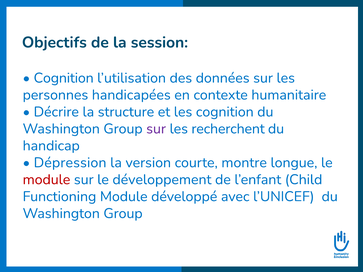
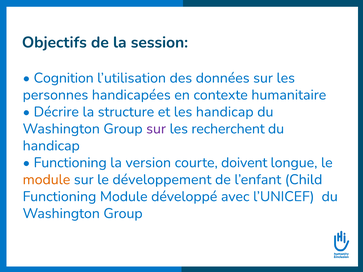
les cognition: cognition -> handicap
Dépression at (70, 163): Dépression -> Functioning
montre: montre -> doivent
module at (46, 180) colour: red -> orange
